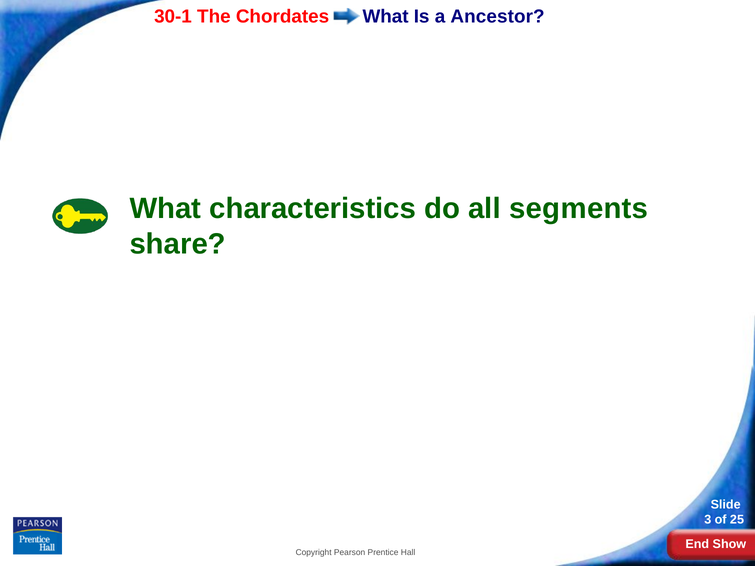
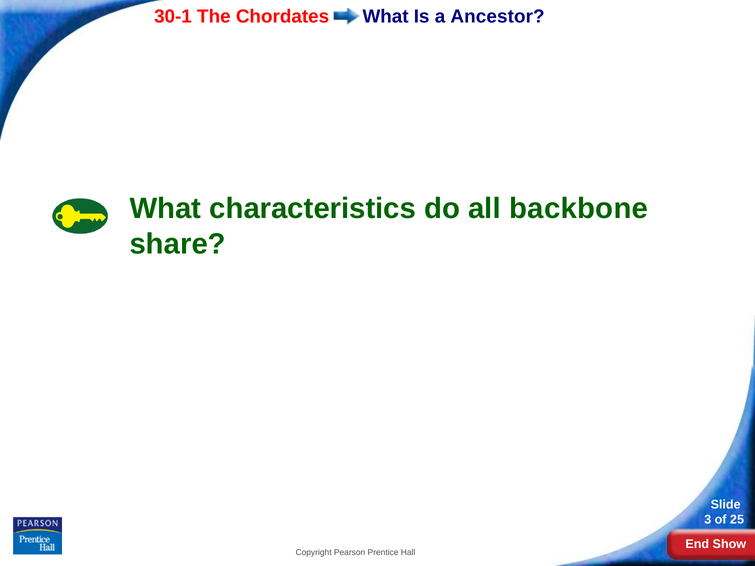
segments: segments -> backbone
